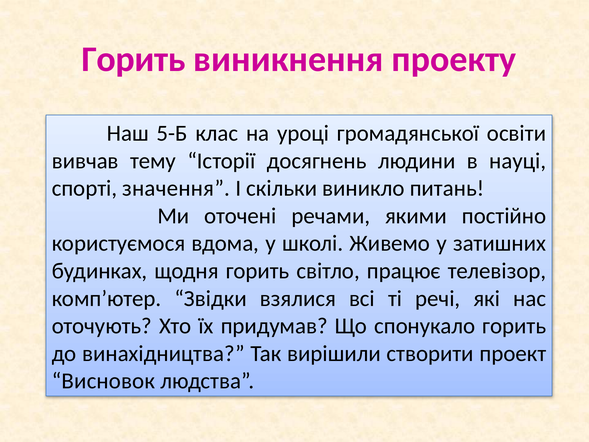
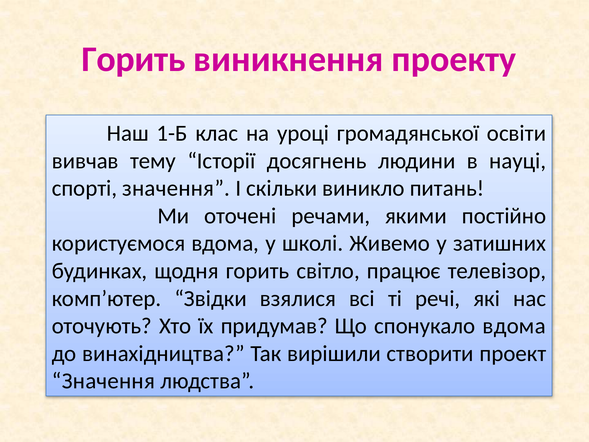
5-Б: 5-Б -> 1-Б
спонукало горить: горить -> вдома
Висновок at (103, 381): Висновок -> Значення
